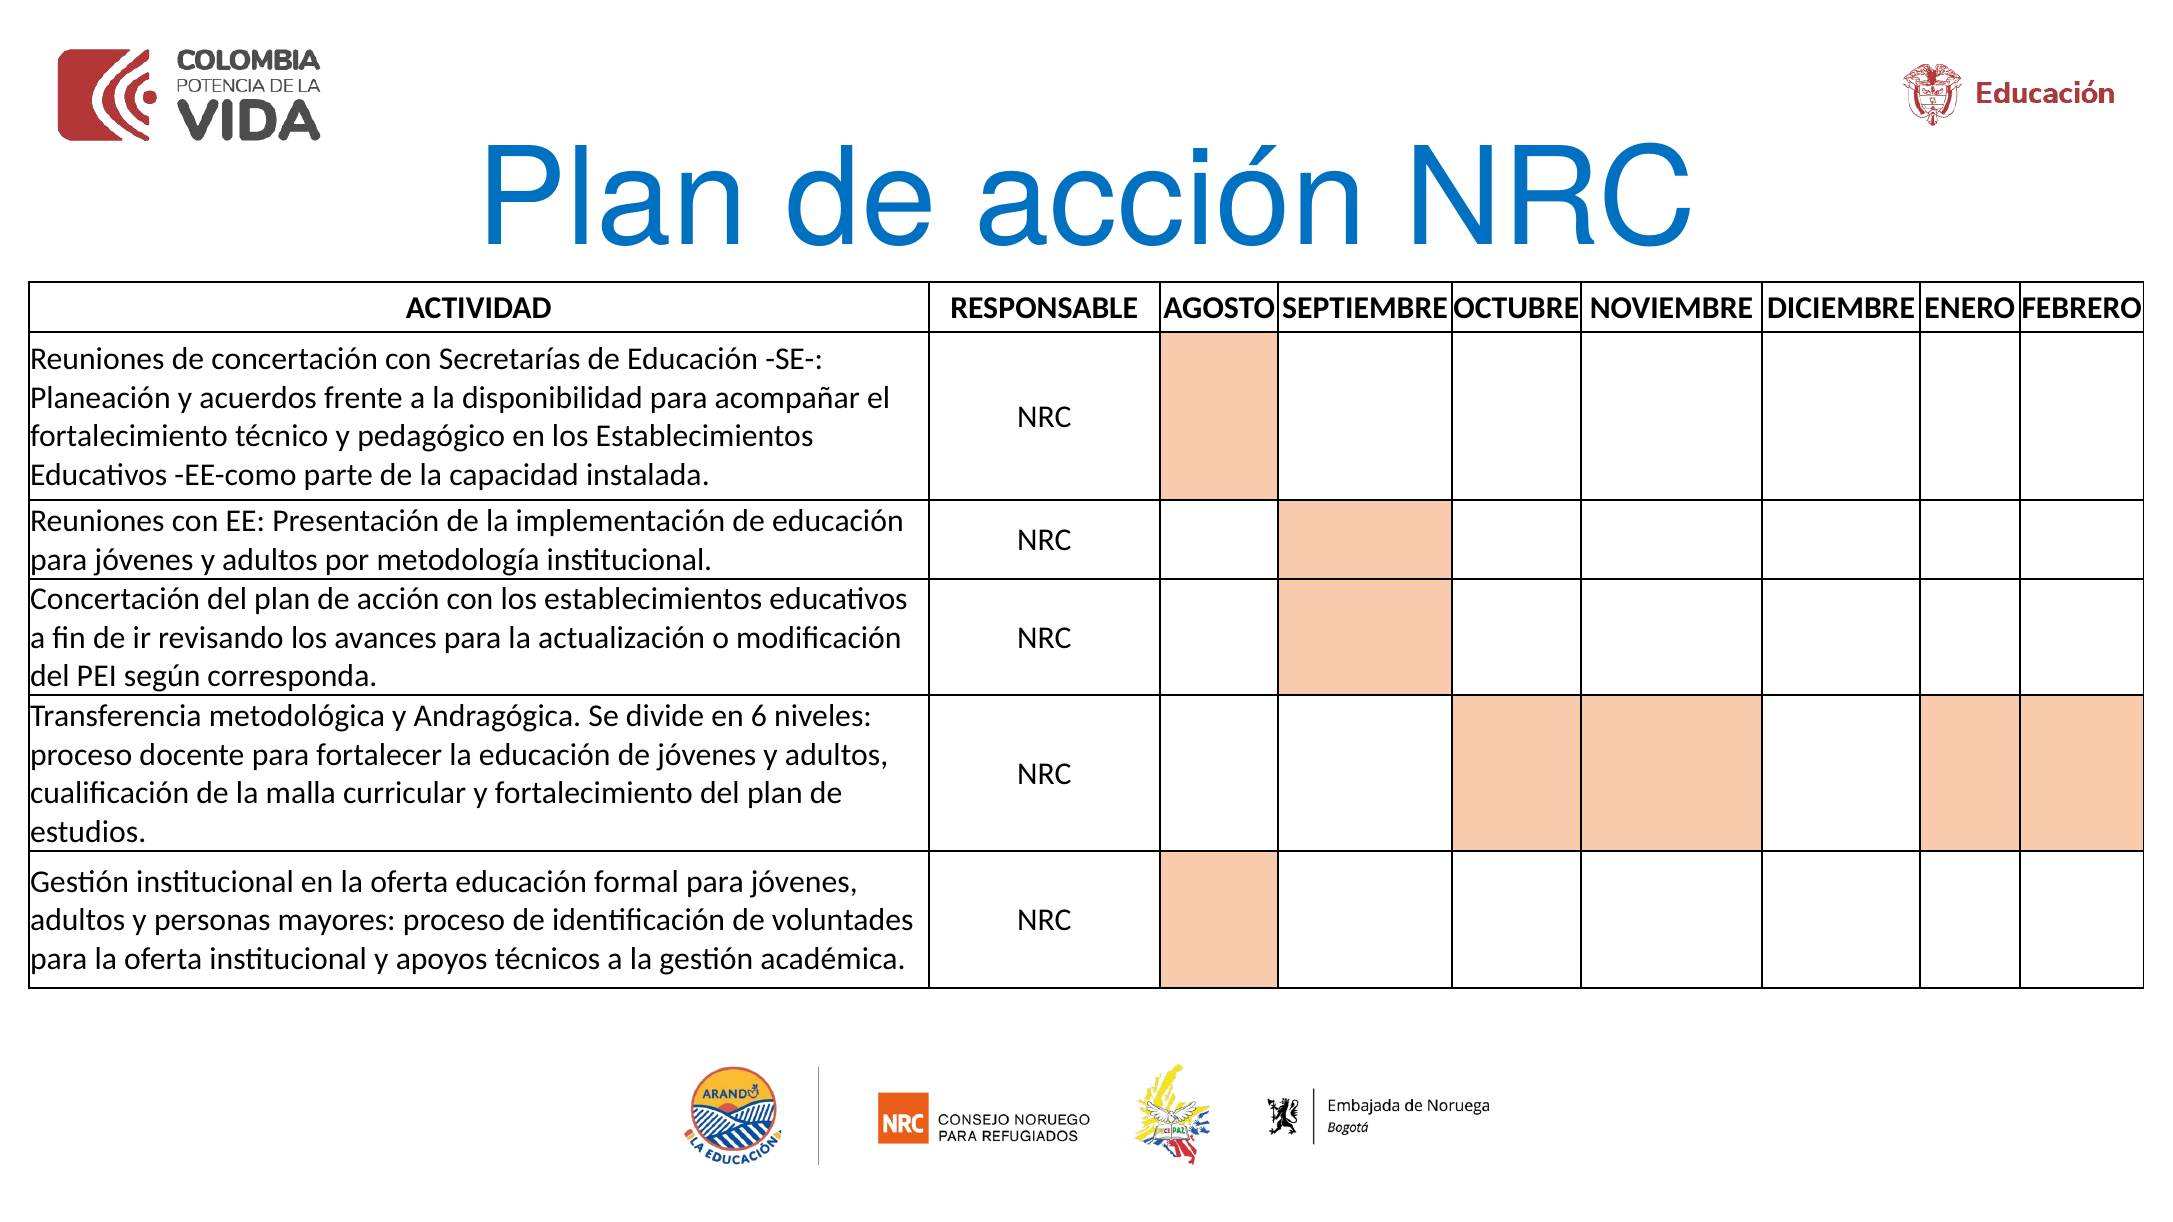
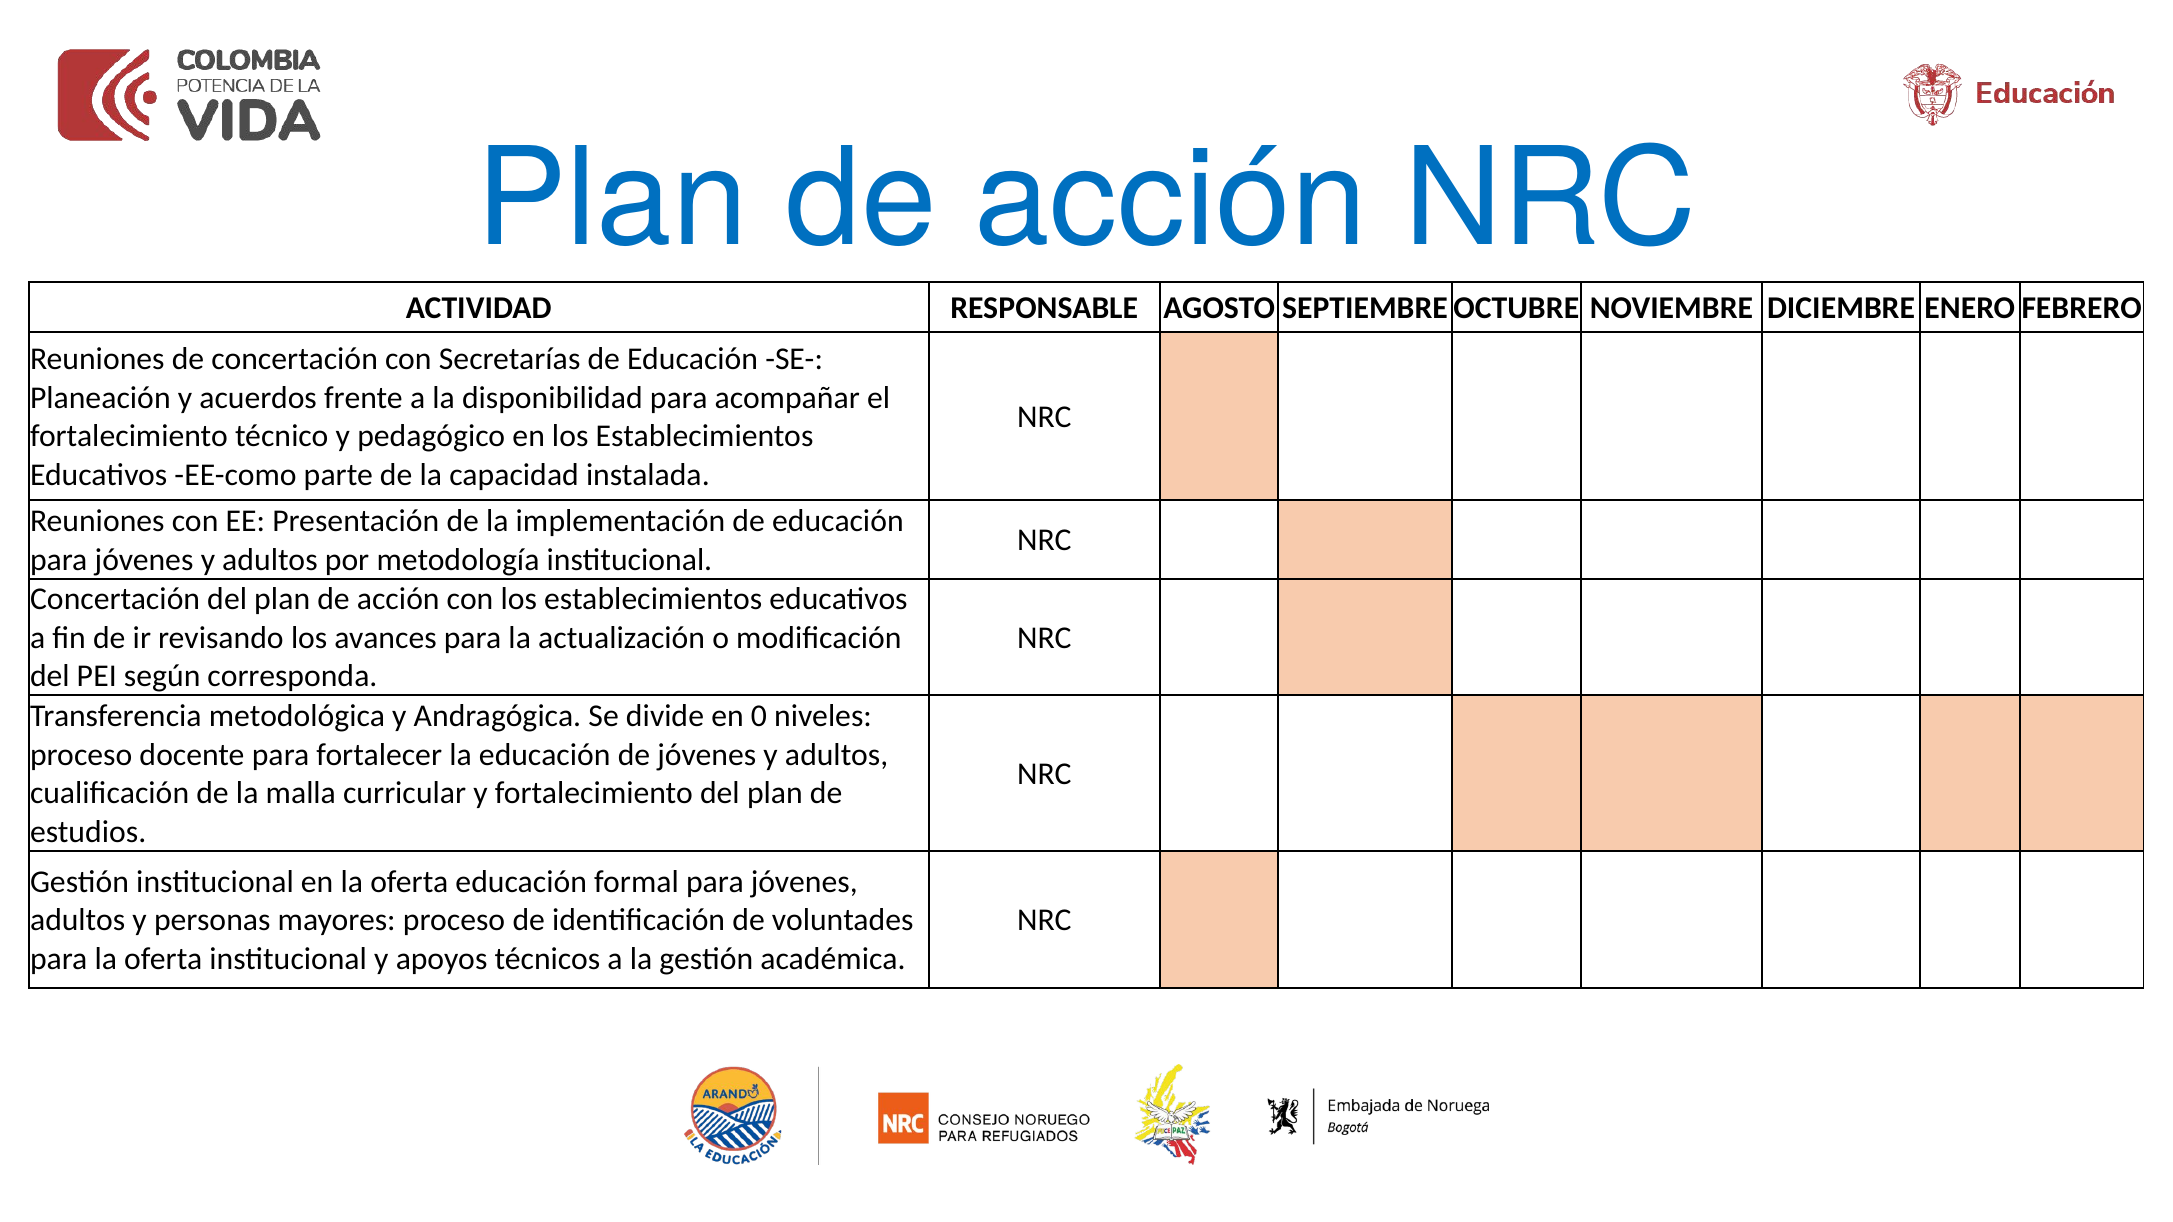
6: 6 -> 0
